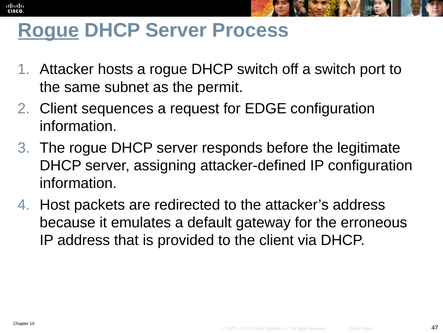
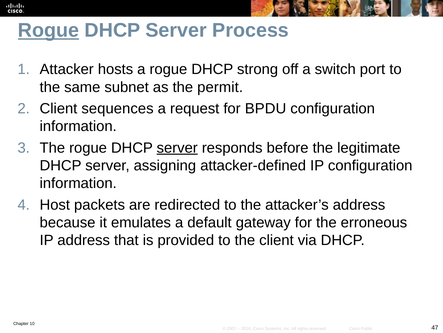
DHCP switch: switch -> strong
EDGE: EDGE -> BPDU
server at (177, 147) underline: none -> present
